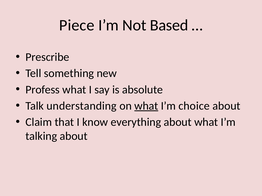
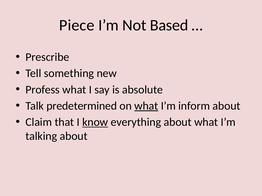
understanding: understanding -> predetermined
choice: choice -> inform
know underline: none -> present
